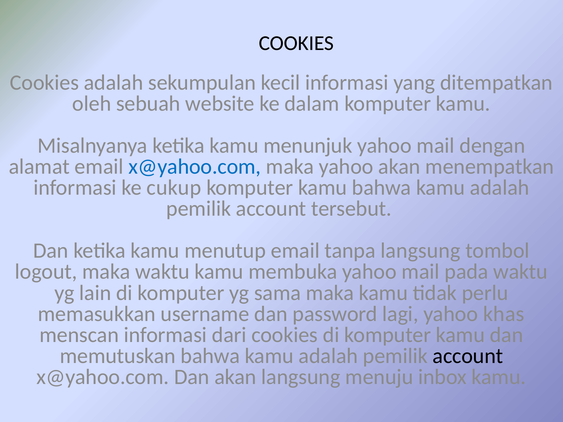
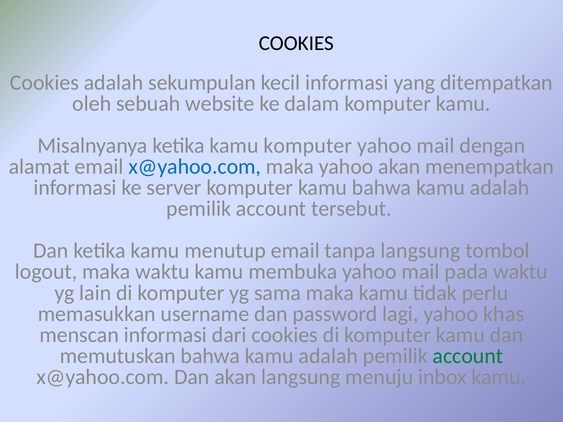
kamu menunjuk: menunjuk -> komputer
cukup: cukup -> server
account at (468, 356) colour: black -> green
